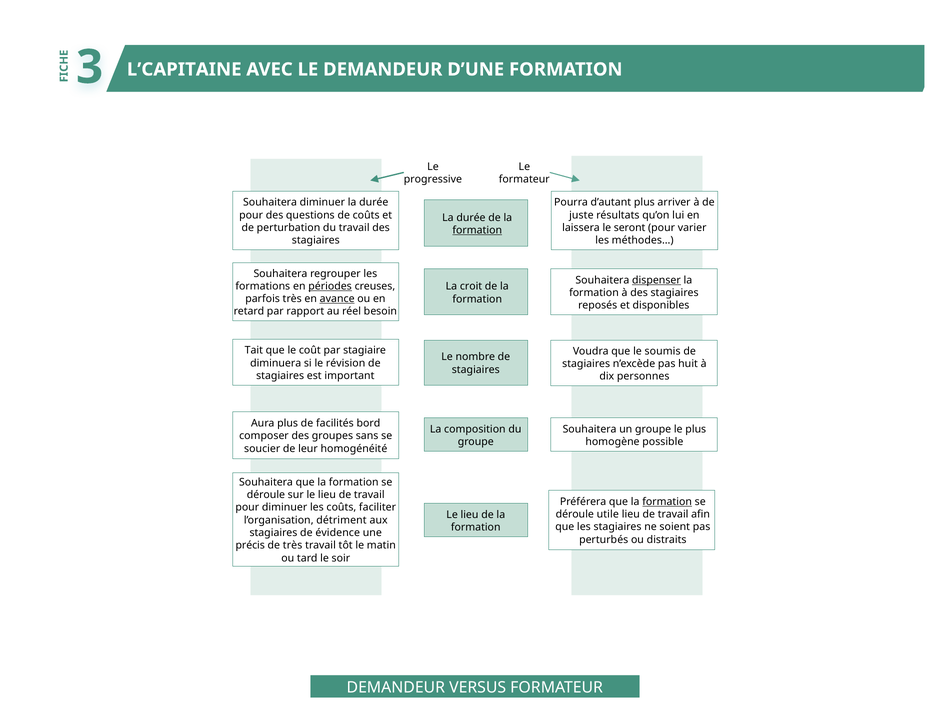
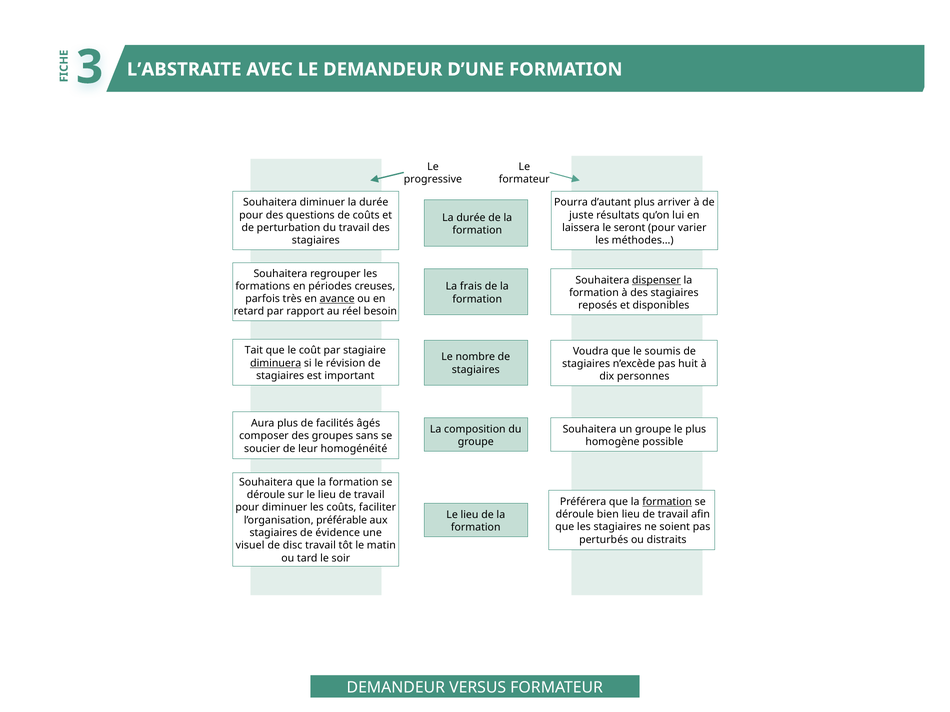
L’CAPITAINE: L’CAPITAINE -> L’ABSTRAITE
formation at (477, 230) underline: present -> none
périodes underline: present -> none
croit: croit -> frais
diminuera underline: none -> present
bord: bord -> âgés
utile: utile -> bien
détriment: détriment -> préférable
précis: précis -> visuel
de très: très -> disc
